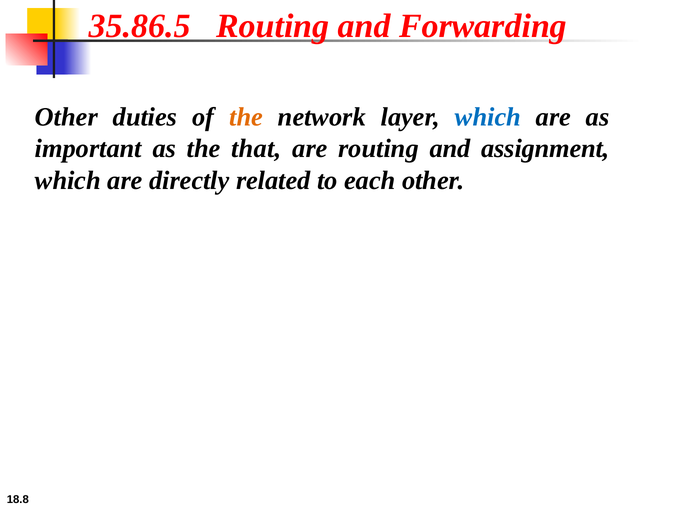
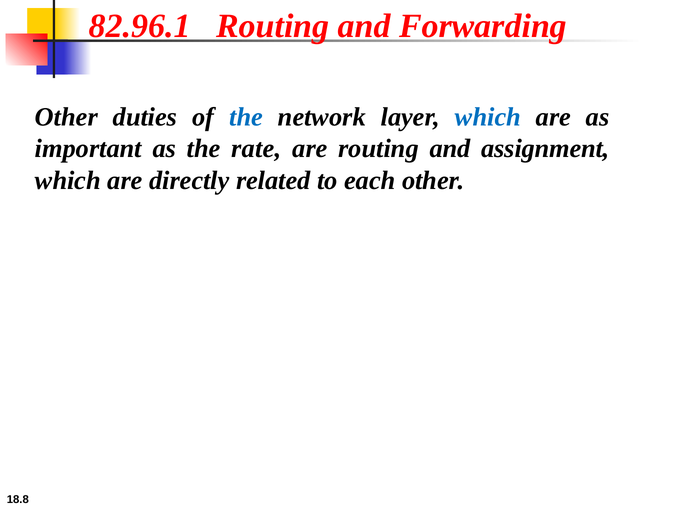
35.86.5: 35.86.5 -> 82.96.1
the at (246, 117) colour: orange -> blue
that: that -> rate
